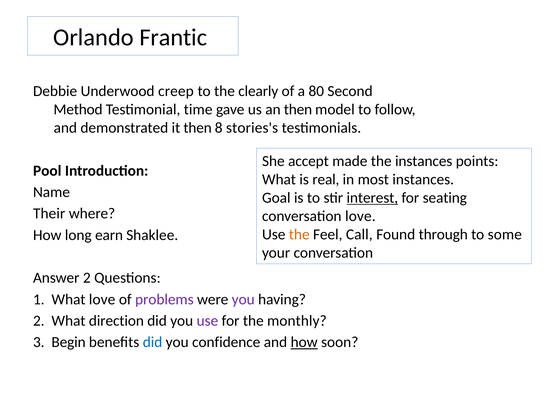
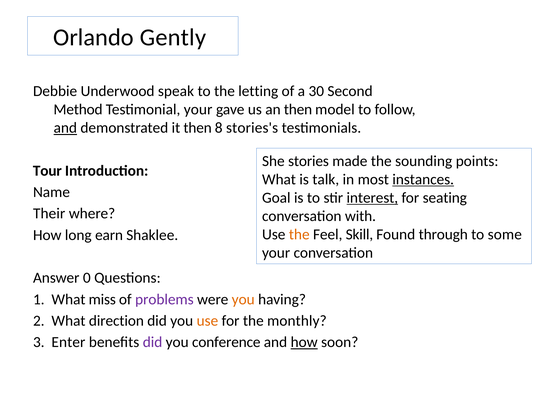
Frantic: Frantic -> Gently
creep: creep -> speak
clearly: clearly -> letting
80: 80 -> 30
Testimonial time: time -> your
and at (65, 128) underline: none -> present
accept: accept -> stories
the instances: instances -> sounding
Pool: Pool -> Tour
real: real -> talk
instances at (423, 179) underline: none -> present
conversation love: love -> with
Call: Call -> Skill
Answer 2: 2 -> 0
What love: love -> miss
you at (243, 299) colour: purple -> orange
use at (207, 320) colour: purple -> orange
Begin: Begin -> Enter
did at (153, 342) colour: blue -> purple
confidence: confidence -> conference
